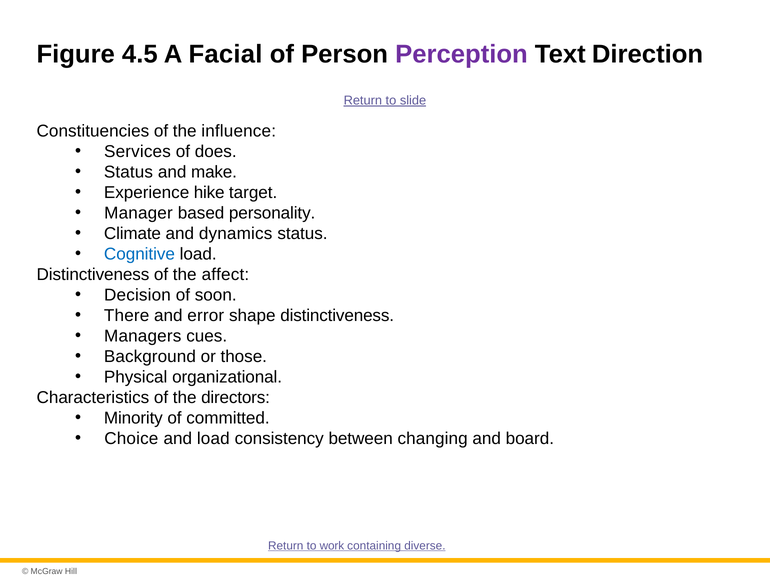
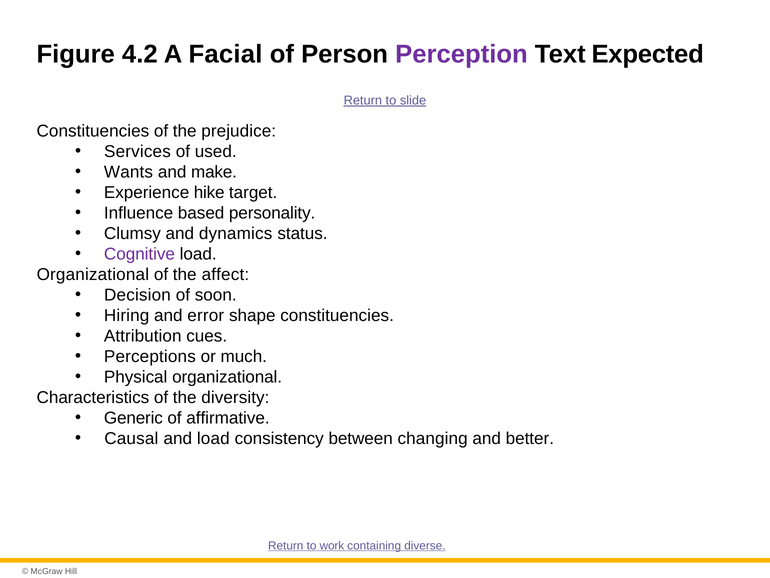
4.5: 4.5 -> 4.2
Direction: Direction -> Expected
influence: influence -> prejudice
does: does -> used
Status at (129, 172): Status -> Wants
Manager: Manager -> Influence
Climate: Climate -> Clumsy
Cognitive colour: blue -> purple
Distinctiveness at (93, 274): Distinctiveness -> Organizational
There: There -> Hiring
shape distinctiveness: distinctiveness -> constituencies
Managers: Managers -> Attribution
Background: Background -> Perceptions
those: those -> much
directors: directors -> diversity
Minority: Minority -> Generic
committed: committed -> affirmative
Choice: Choice -> Causal
board: board -> better
